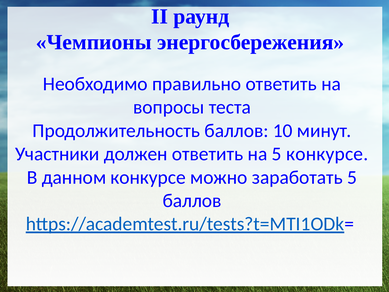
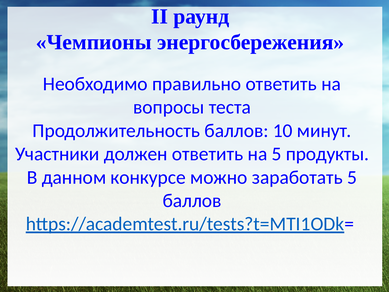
5 конкурсе: конкурсе -> продукты
